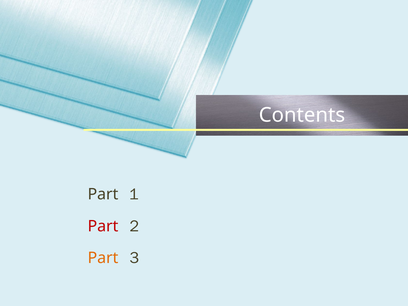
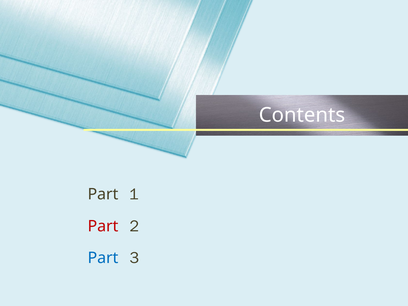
Part at (103, 258) colour: orange -> blue
